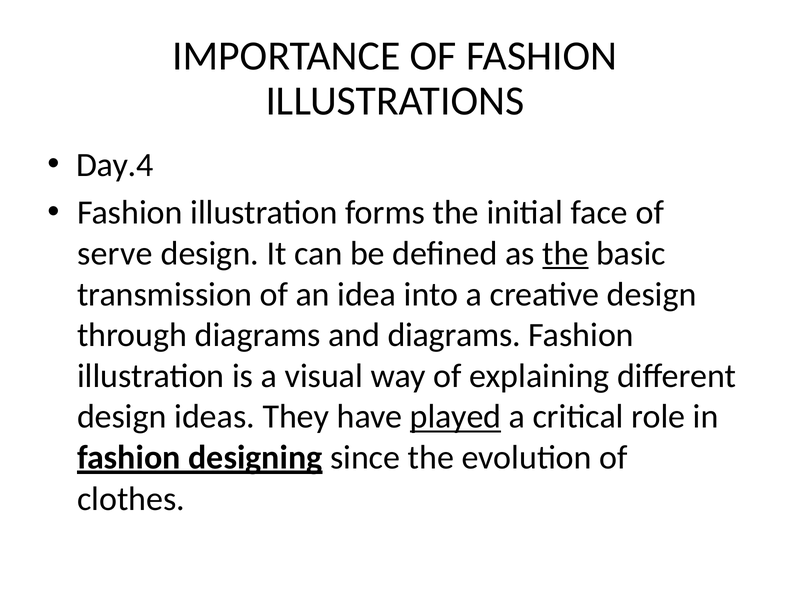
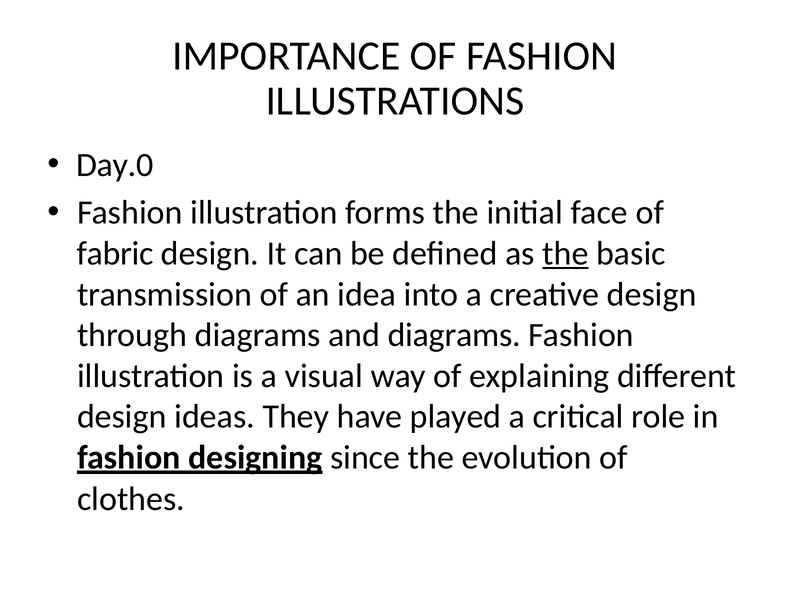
Day.4: Day.4 -> Day.0
serve: serve -> fabric
played underline: present -> none
